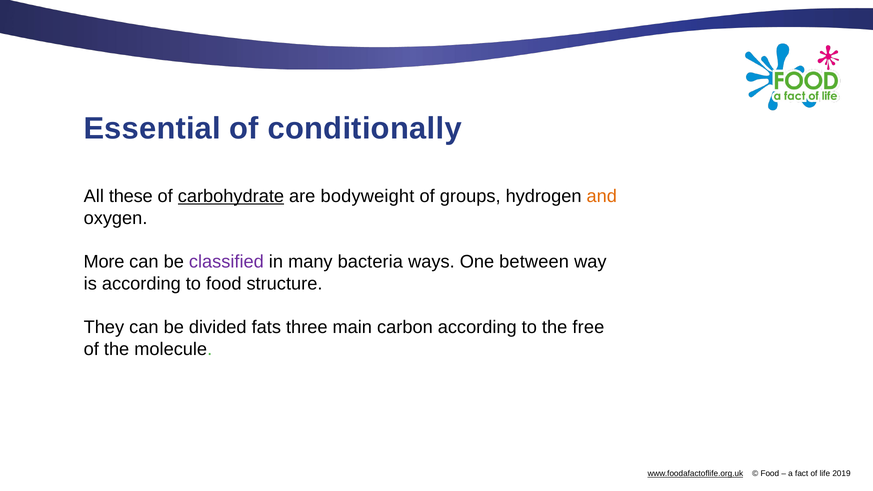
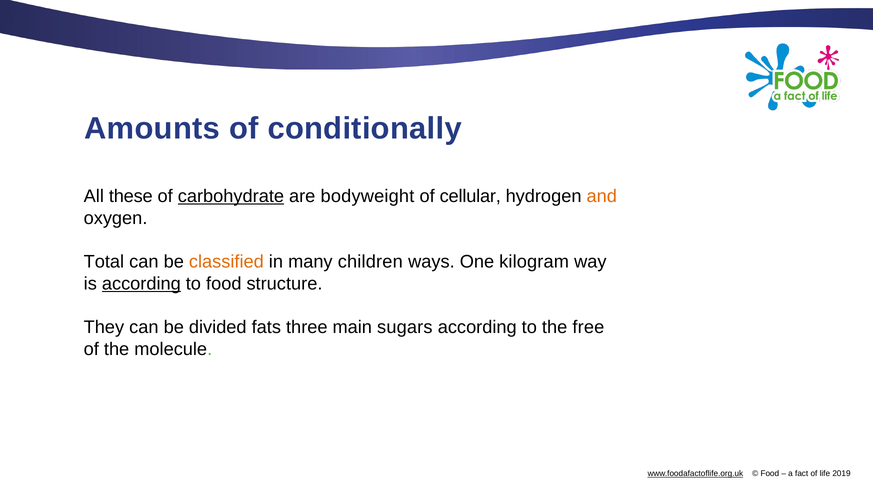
Essential: Essential -> Amounts
groups: groups -> cellular
More: More -> Total
classified colour: purple -> orange
bacteria: bacteria -> children
between: between -> kilogram
according at (141, 284) underline: none -> present
carbon: carbon -> sugars
